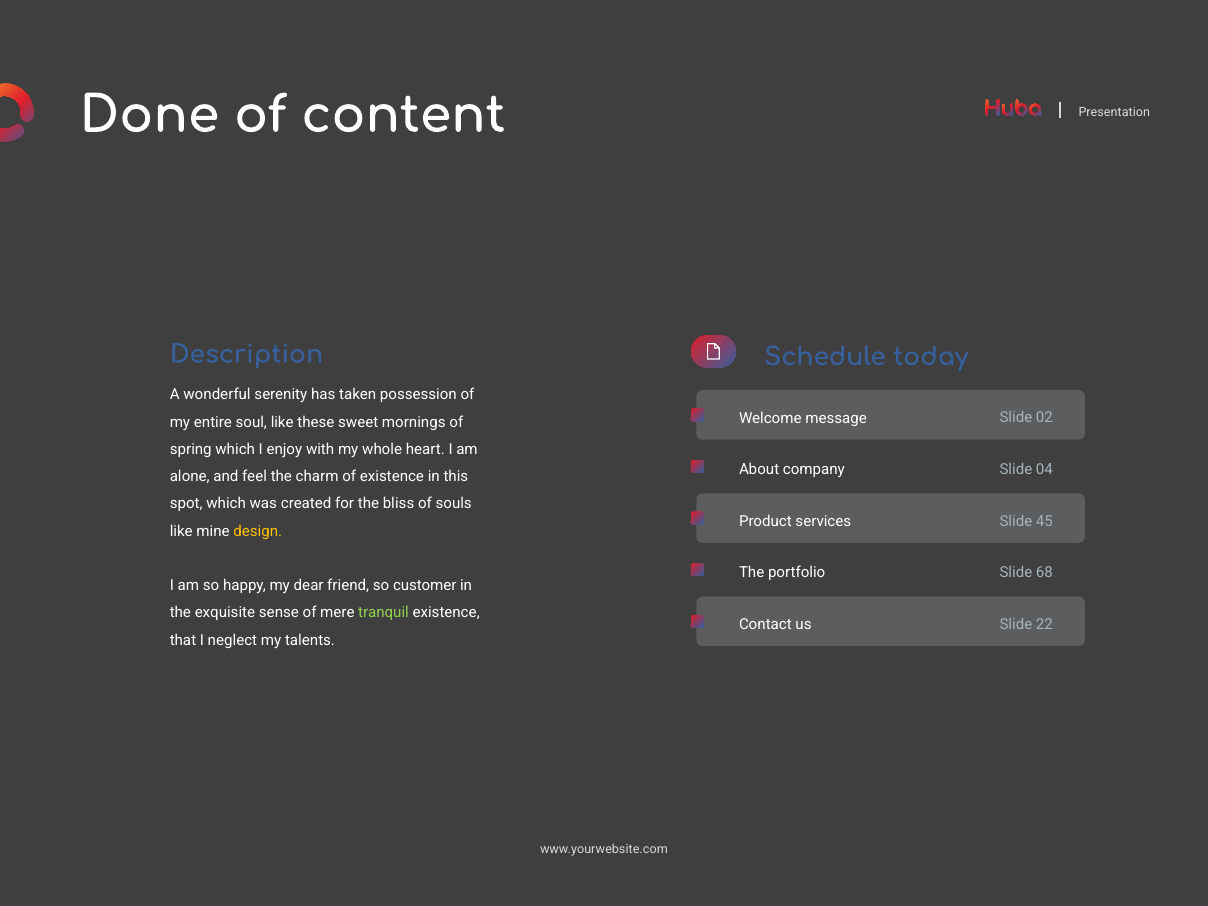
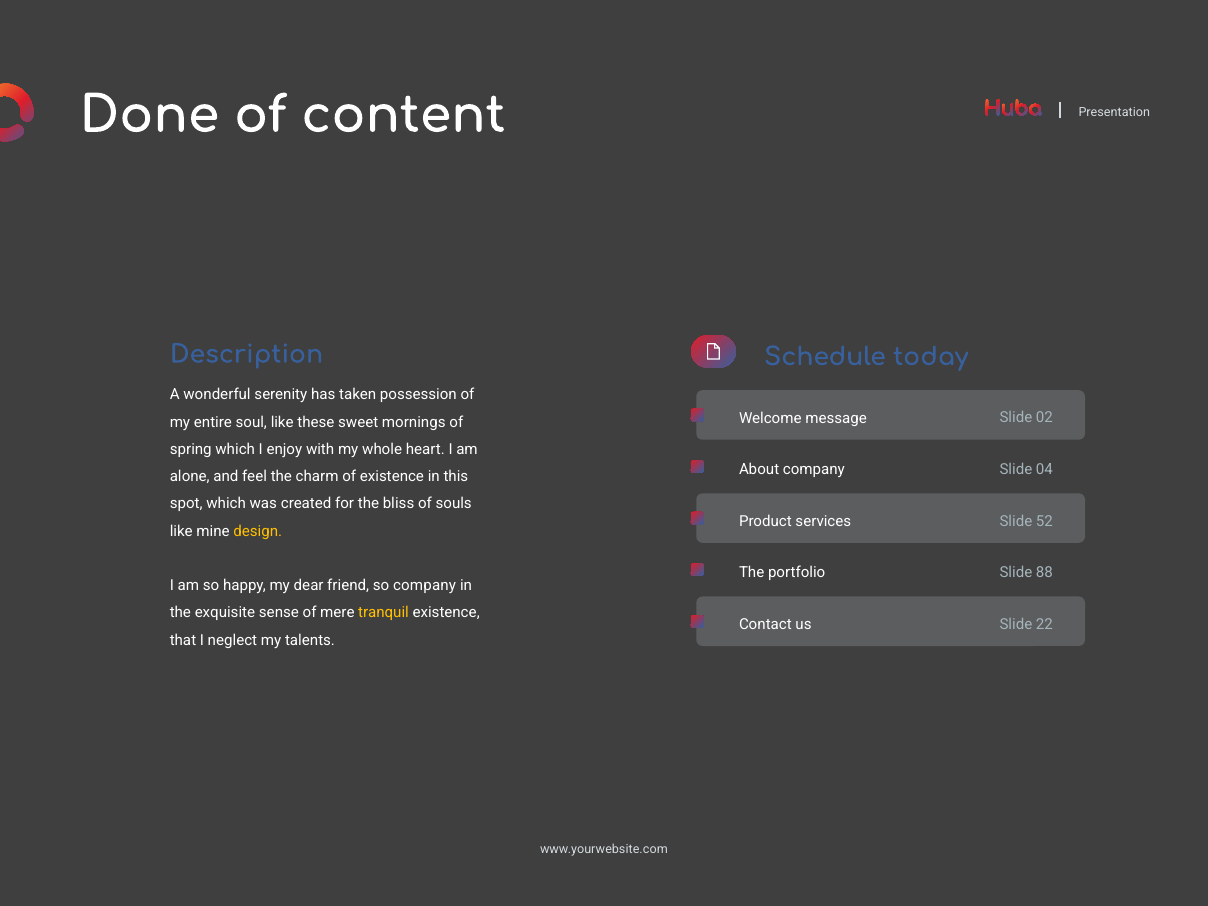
45: 45 -> 52
68: 68 -> 88
so customer: customer -> company
tranquil colour: light green -> yellow
